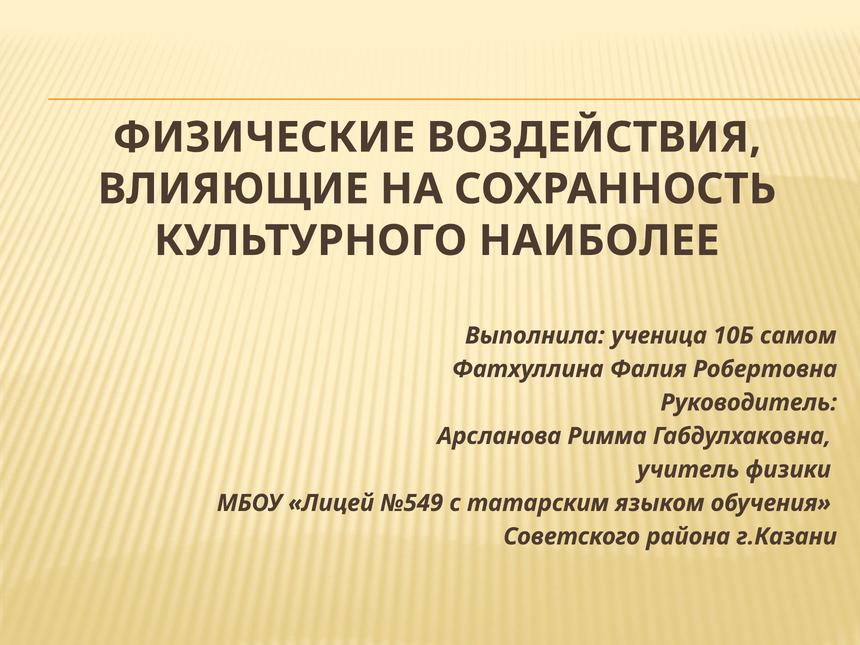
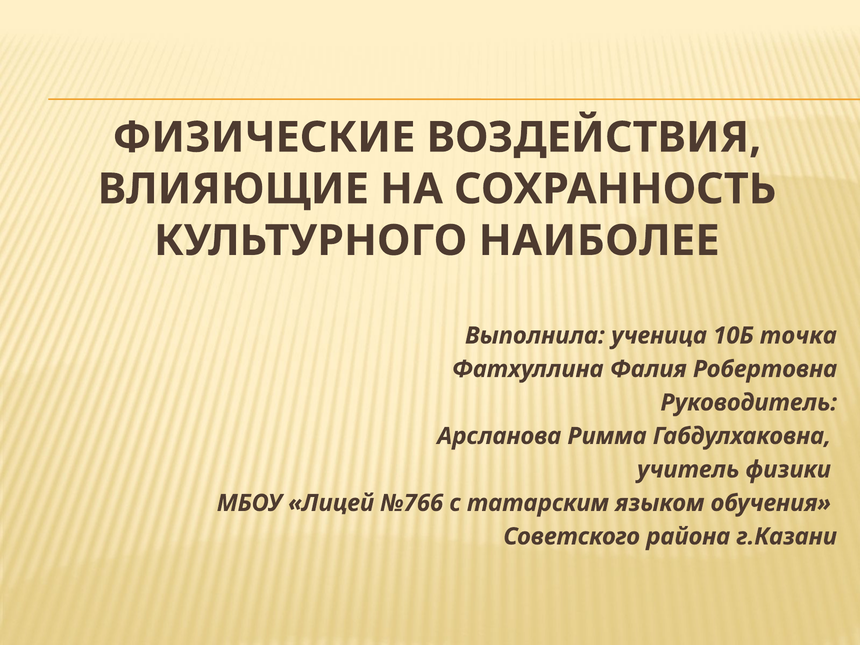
самом: самом -> точка
№549: №549 -> №766
